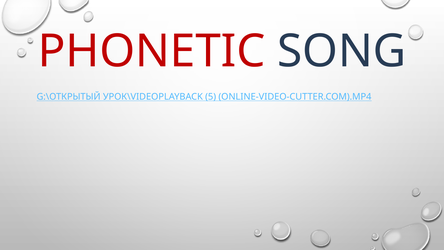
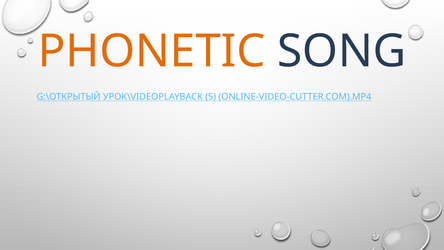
PHONETIC colour: red -> orange
